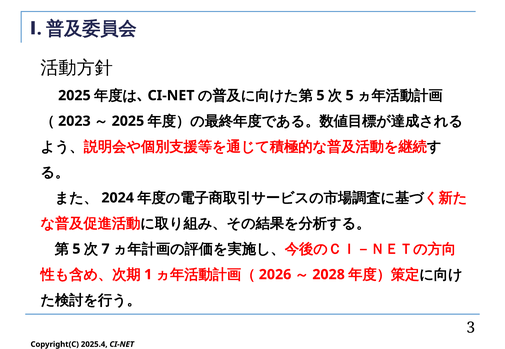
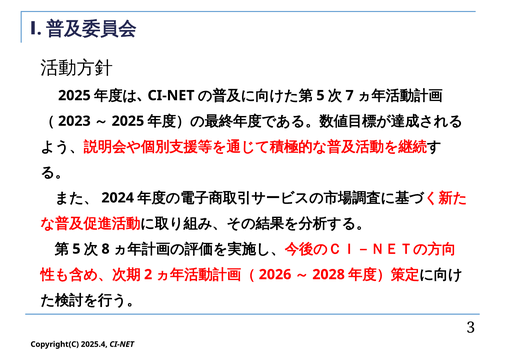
5 at (350, 96): 5 -> 7
7: 7 -> 8
1: 1 -> 2
